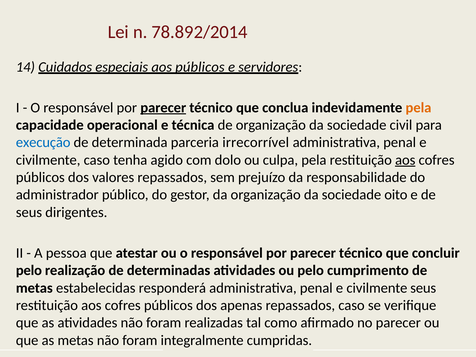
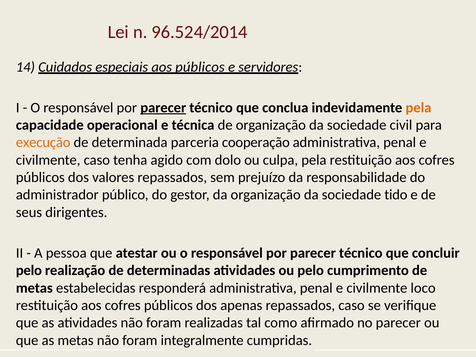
78.892/2014: 78.892/2014 -> 96.524/2014
execução colour: blue -> orange
irrecorrível: irrecorrível -> cooperação
aos at (405, 160) underline: present -> none
oito: oito -> tido
civilmente seus: seus -> loco
